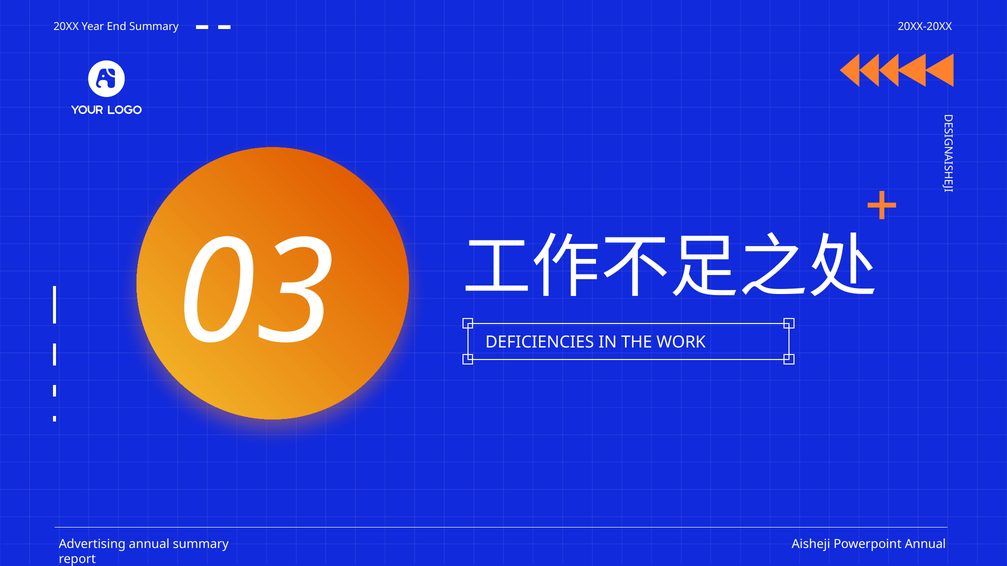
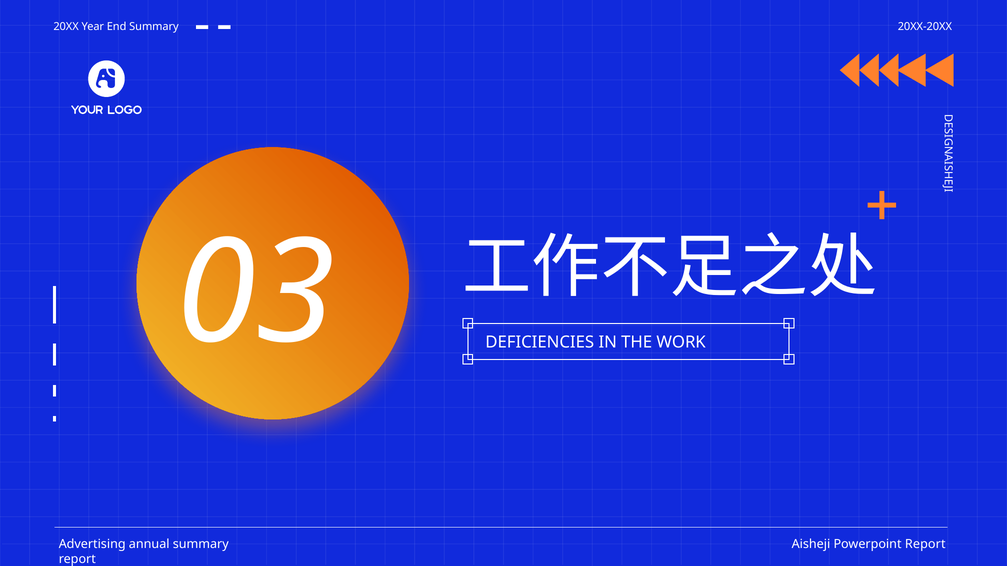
Powerpoint Annual: Annual -> Report
